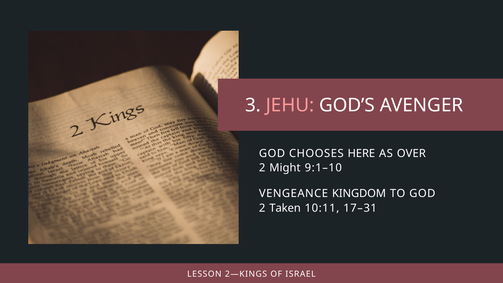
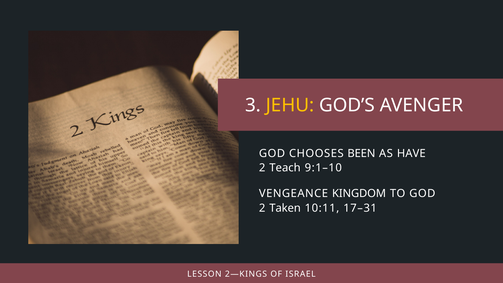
JEHU colour: pink -> yellow
HERE: HERE -> BEEN
OVER: OVER -> HAVE
Might: Might -> Teach
